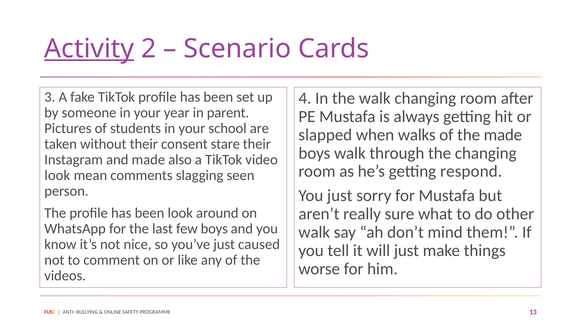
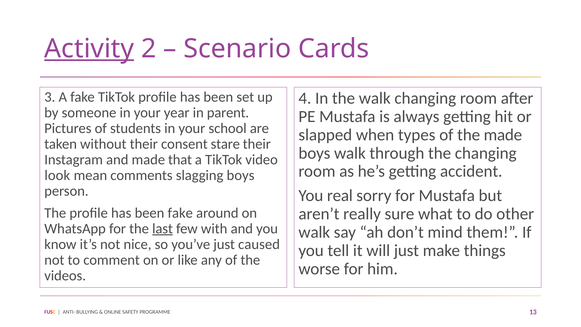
walks: walks -> types
also: also -> that
respond: respond -> accident
slagging seen: seen -> boys
You just: just -> real
been look: look -> fake
last underline: none -> present
few boys: boys -> with
